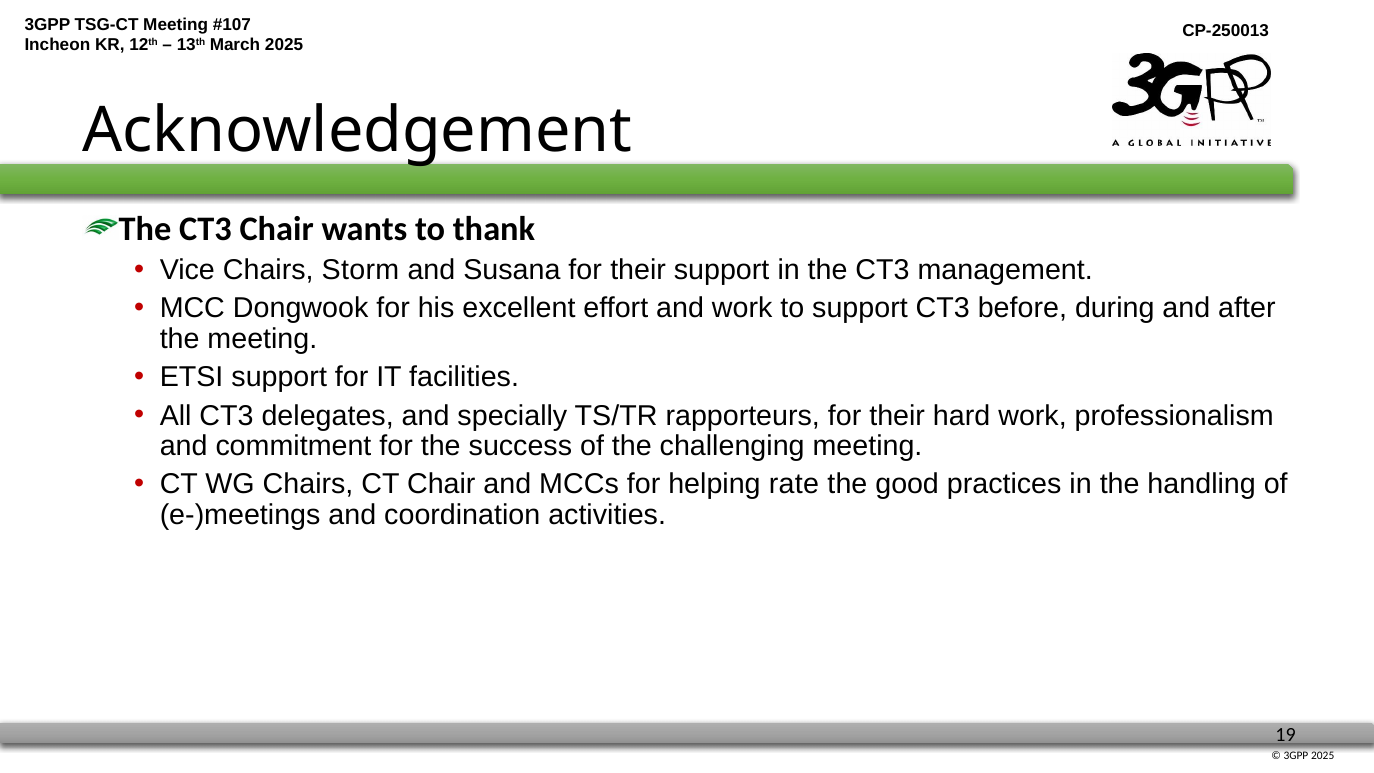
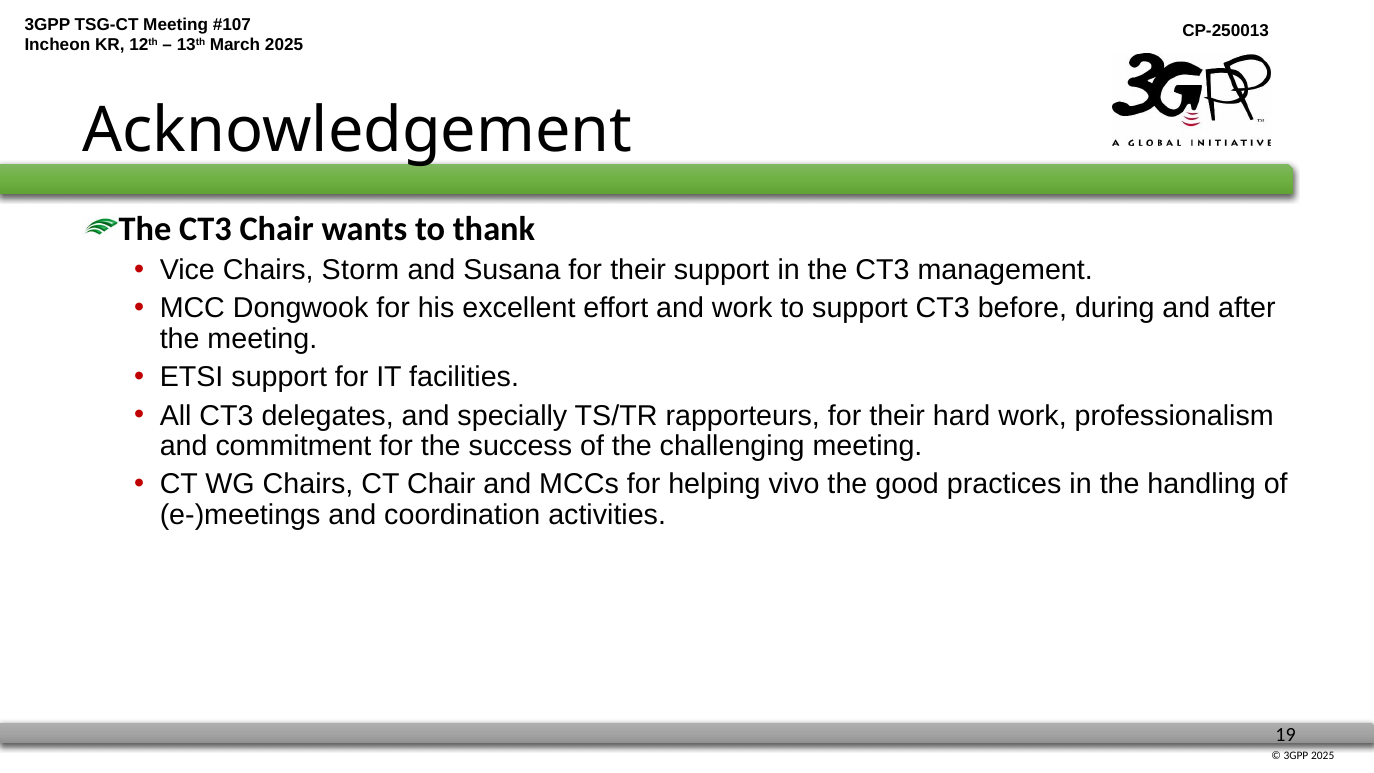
rate: rate -> vivo
